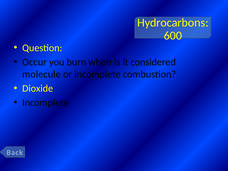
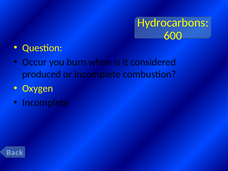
molecule: molecule -> produced
Dioxide: Dioxide -> Oxygen
